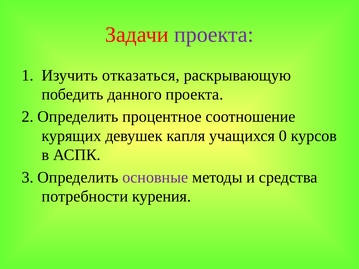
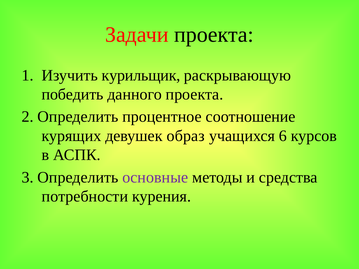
проекта at (214, 35) colour: purple -> black
отказаться: отказаться -> курильщик
капля: капля -> образ
0: 0 -> 6
